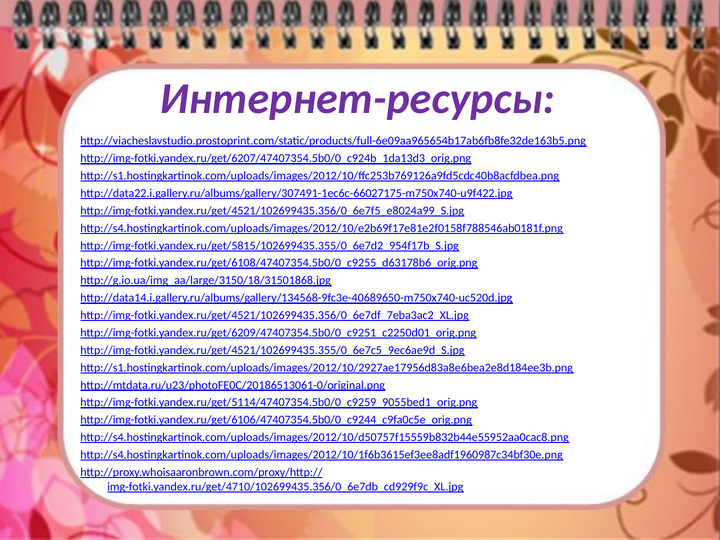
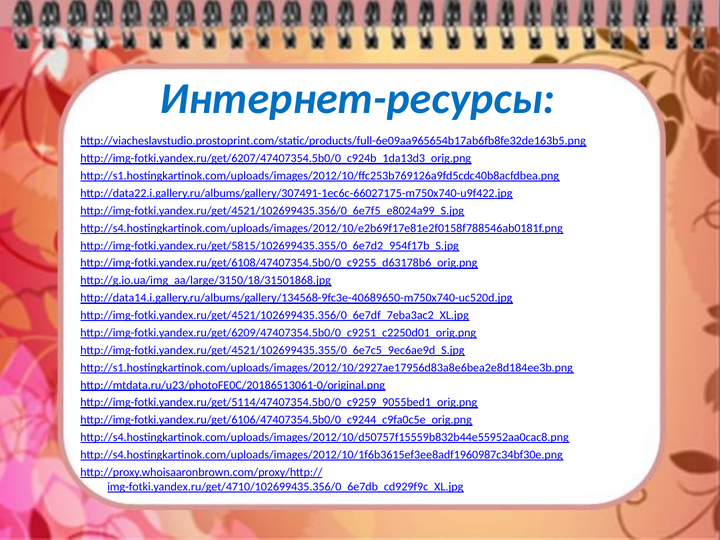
Интернет-ресурсы colour: purple -> blue
